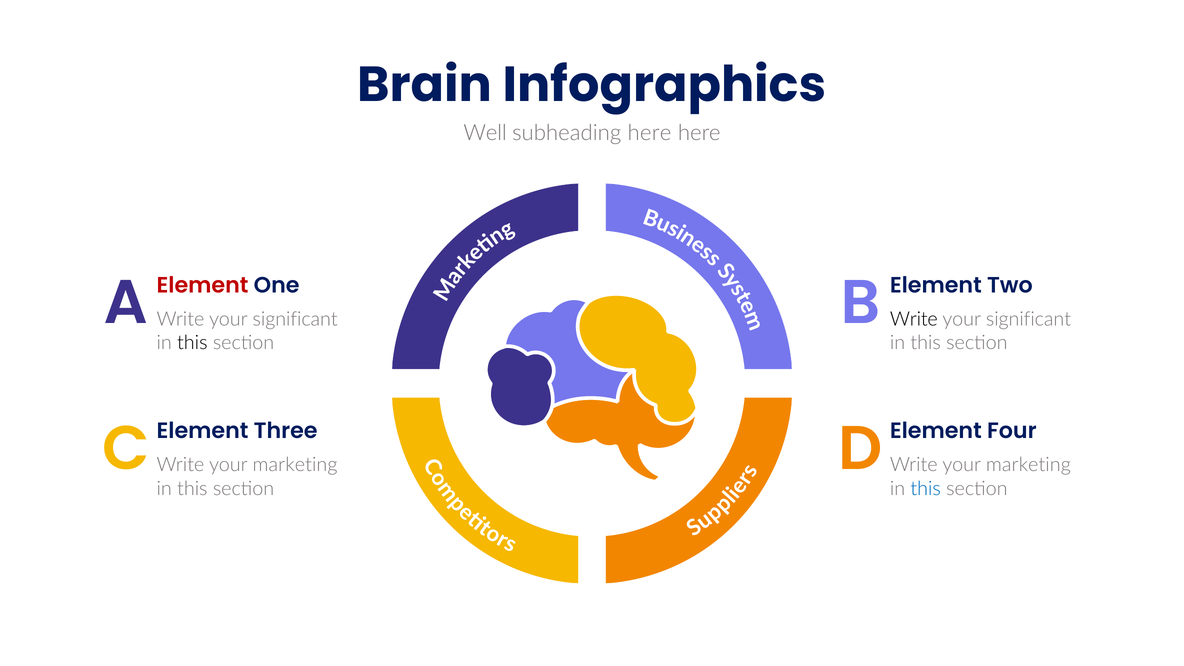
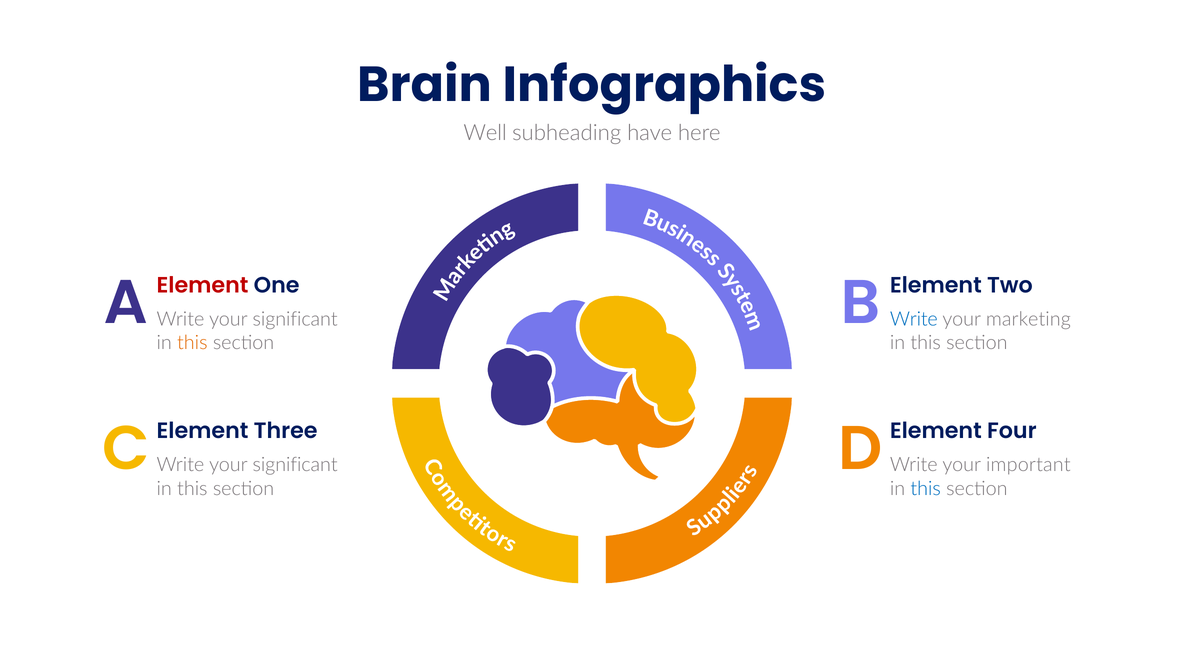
subheading here: here -> have
Write at (914, 319) colour: black -> blue
significant at (1028, 319): significant -> marketing
this at (192, 343) colour: black -> orange
marketing at (295, 465): marketing -> significant
marketing at (1028, 465): marketing -> important
